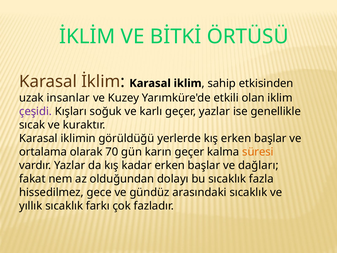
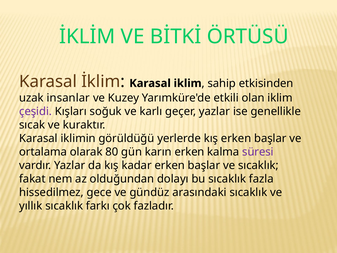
70: 70 -> 80
karın geçer: geçer -> erken
süresi colour: orange -> purple
ve dağları: dağları -> sıcaklık
